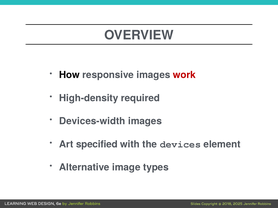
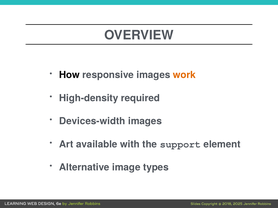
work colour: red -> orange
specified: specified -> available
devices: devices -> support
